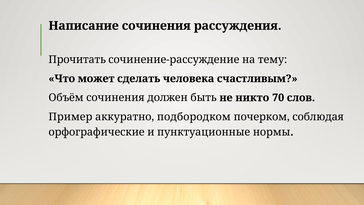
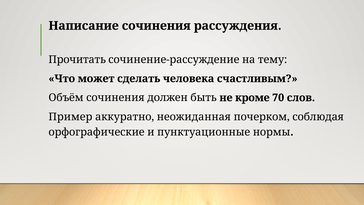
никто: никто -> кроме
подбородком: подбородком -> неожиданная
